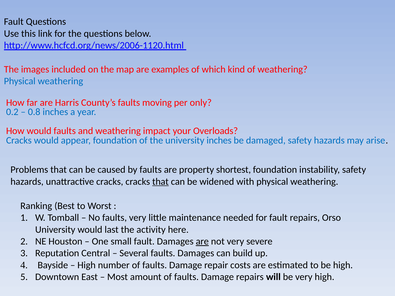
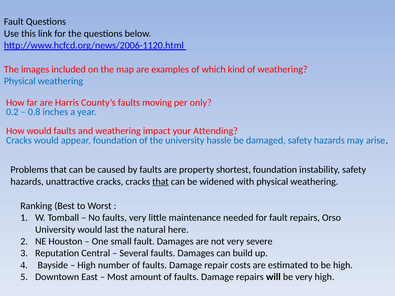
Overloads: Overloads -> Attending
university inches: inches -> hassle
activity: activity -> natural
are at (202, 242) underline: present -> none
